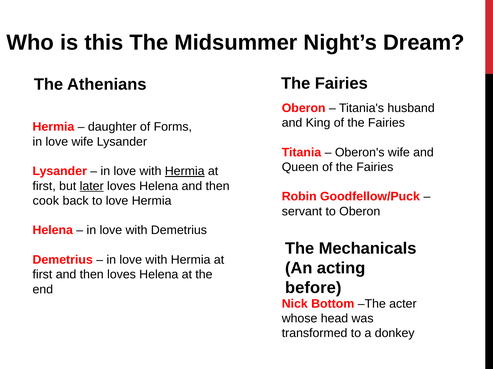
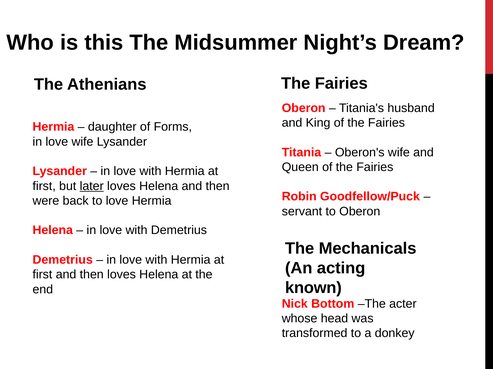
Hermia at (185, 172) underline: present -> none
cook: cook -> were
before: before -> known
